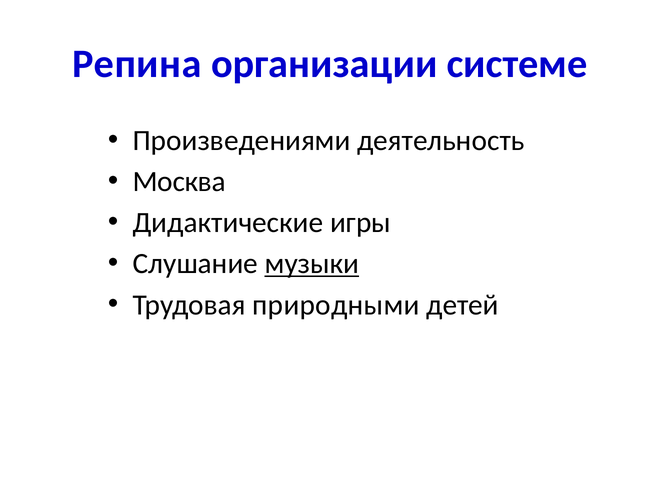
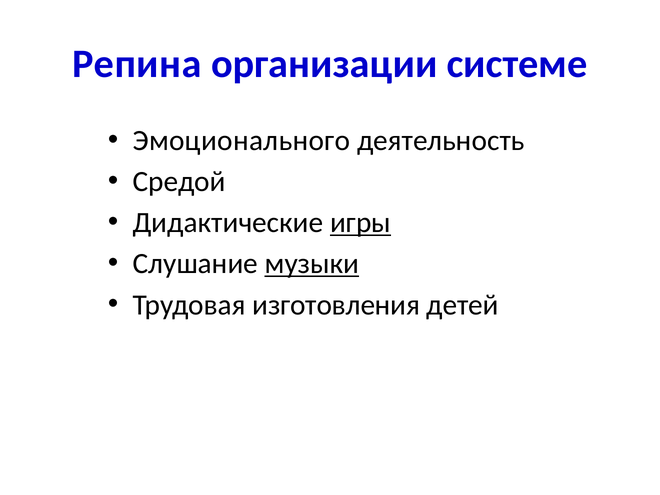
Произведениями: Произведениями -> Эмоционального
Москва: Москва -> Средой
игры underline: none -> present
природными: природными -> изготовления
